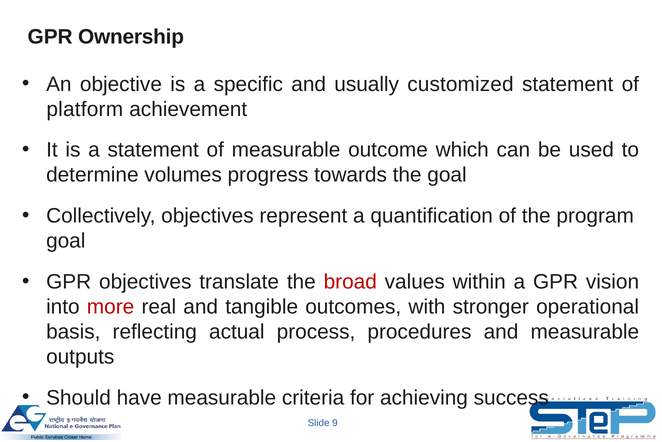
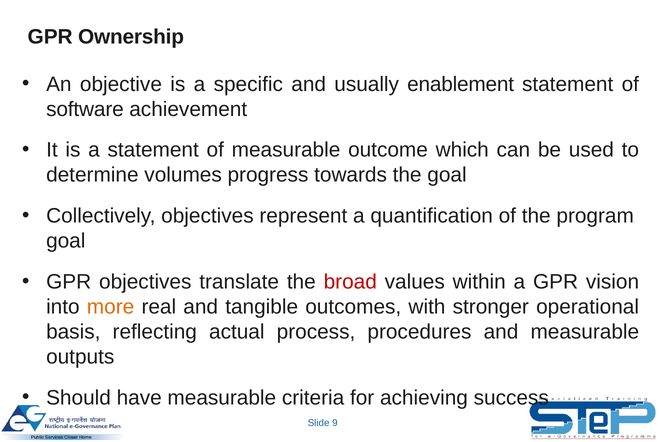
customized: customized -> enablement
platform: platform -> software
more colour: red -> orange
